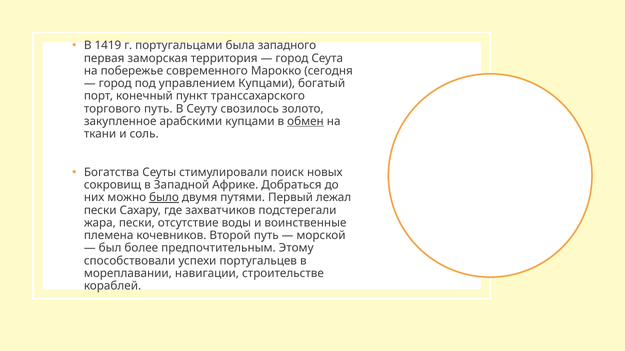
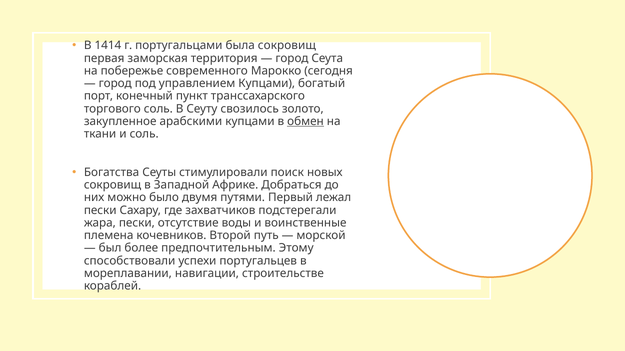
1419: 1419 -> 1414
была западного: западного -> сокровищ
торгового путь: путь -> соль
было underline: present -> none
